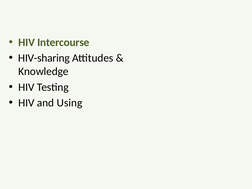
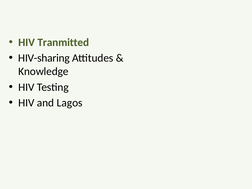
Intercourse: Intercourse -> Tranmitted
Using: Using -> Lagos
